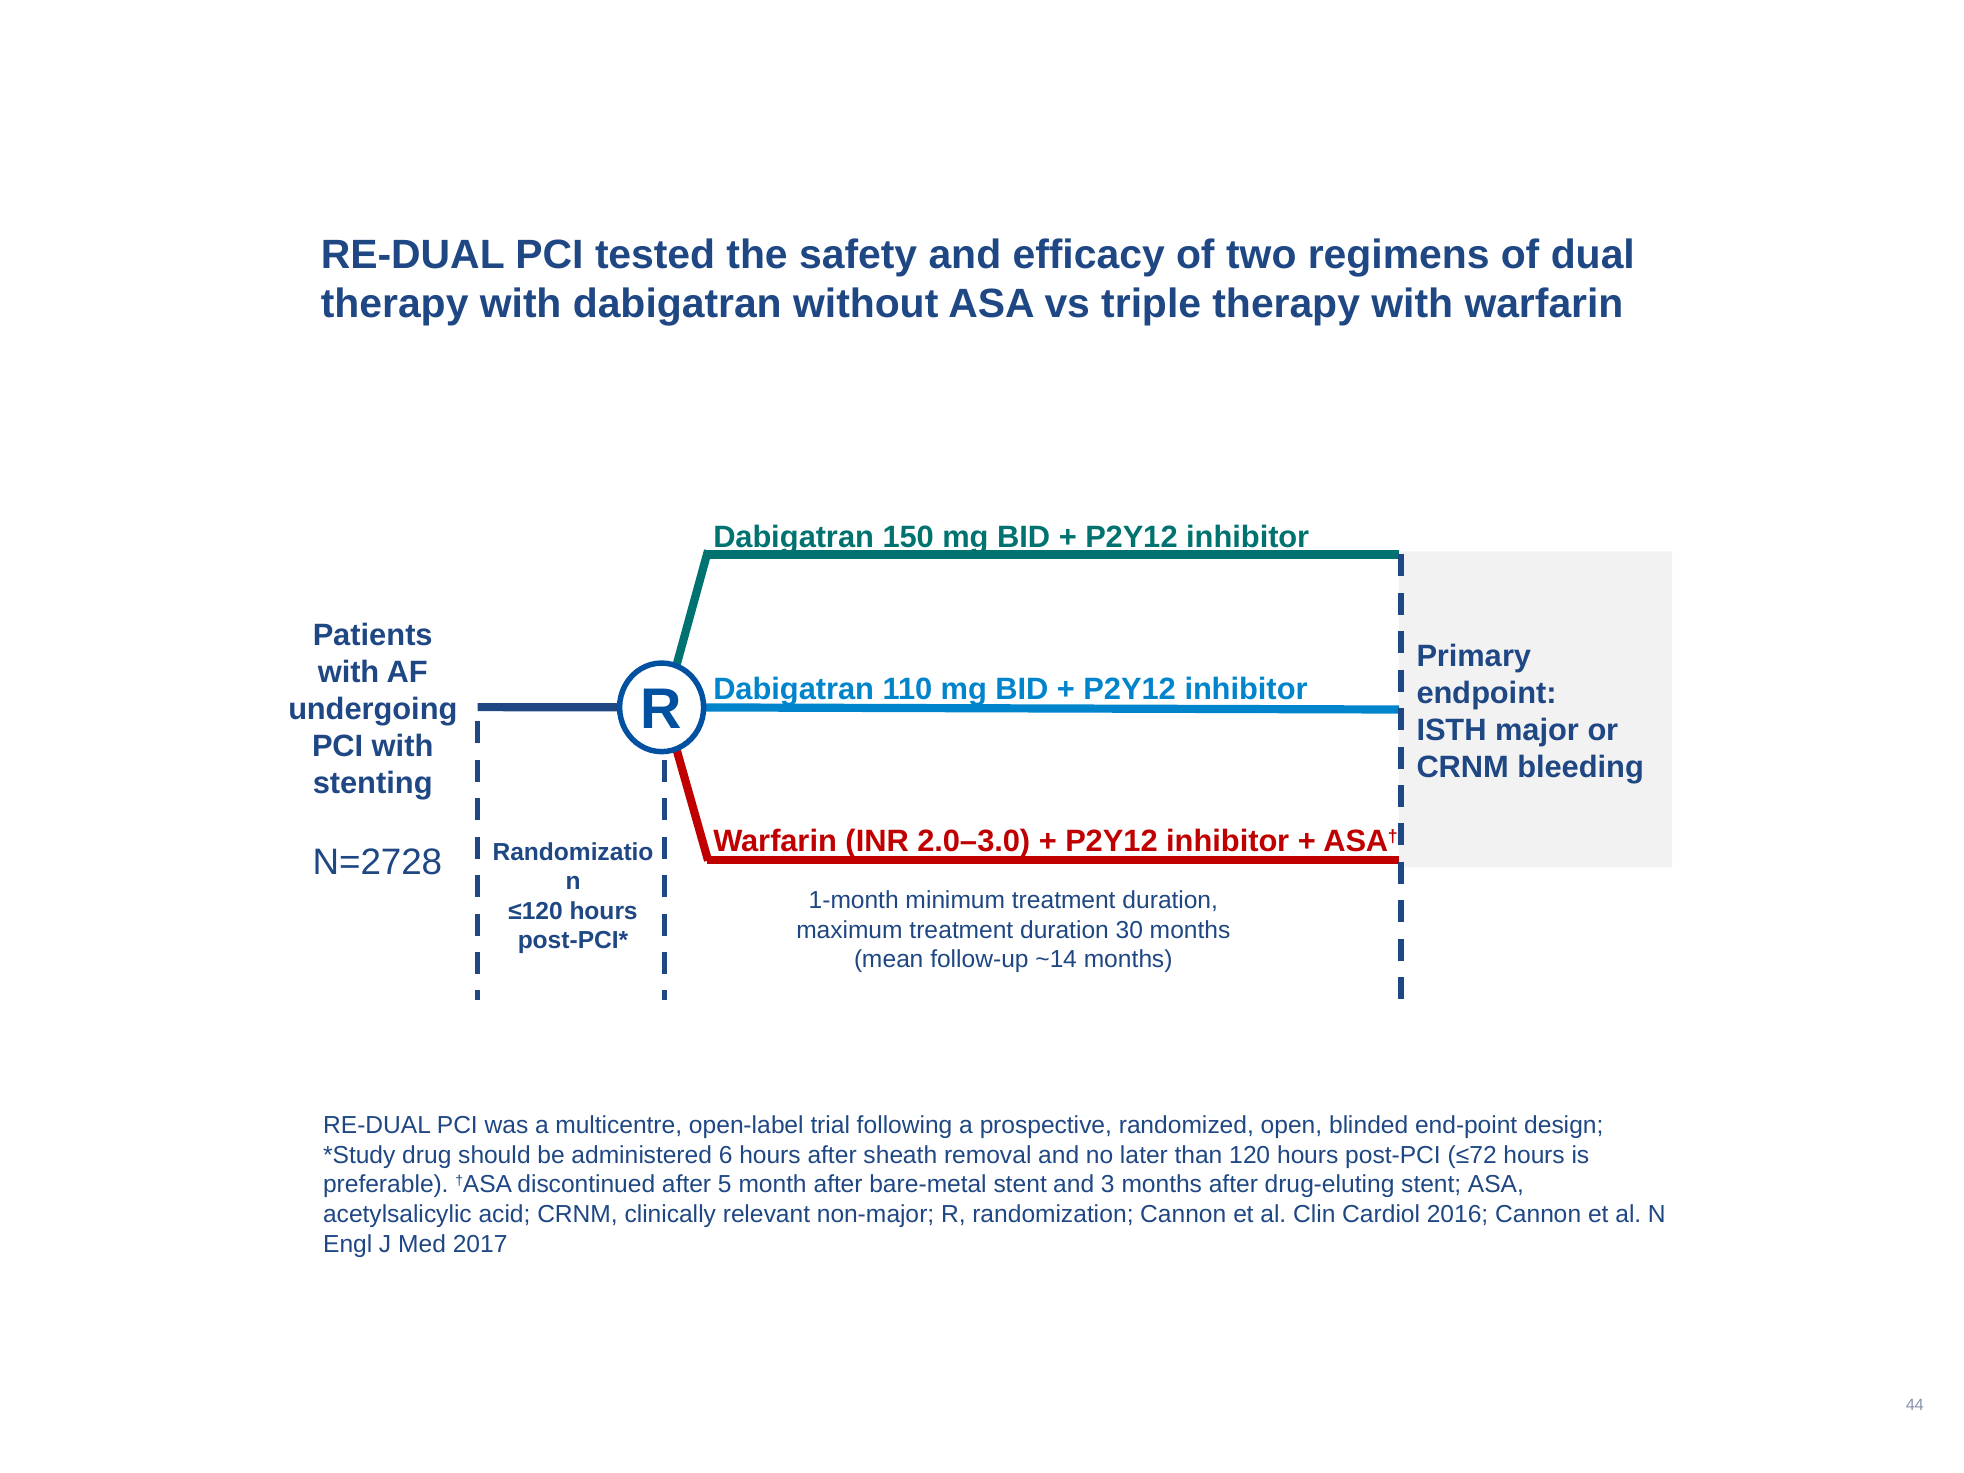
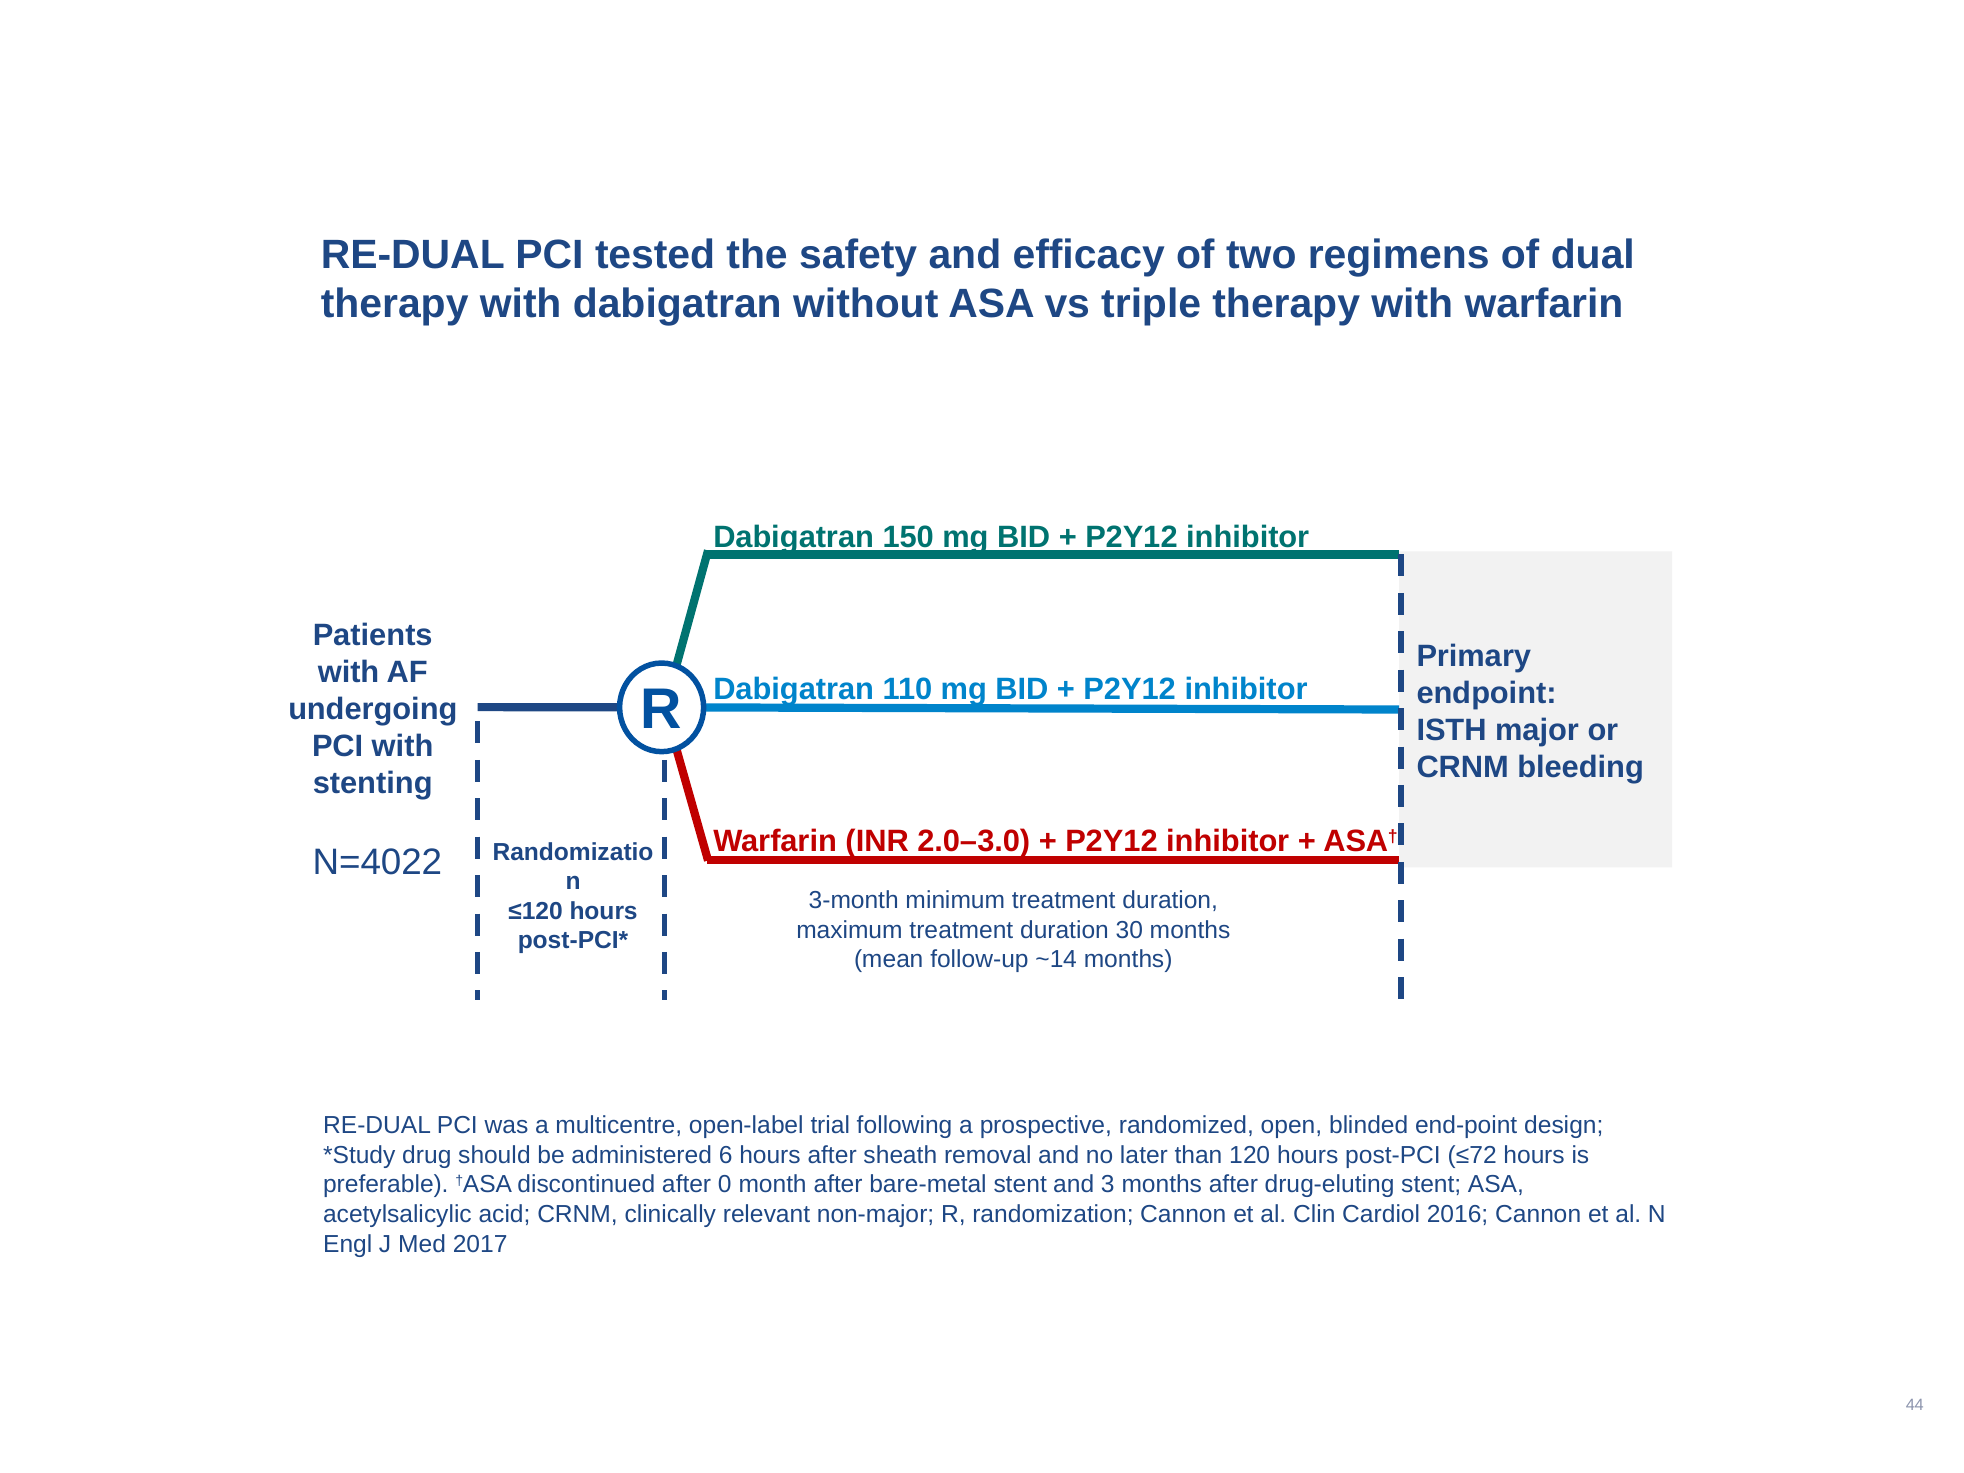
N=2728: N=2728 -> N=4022
1-month: 1-month -> 3-month
5: 5 -> 0
